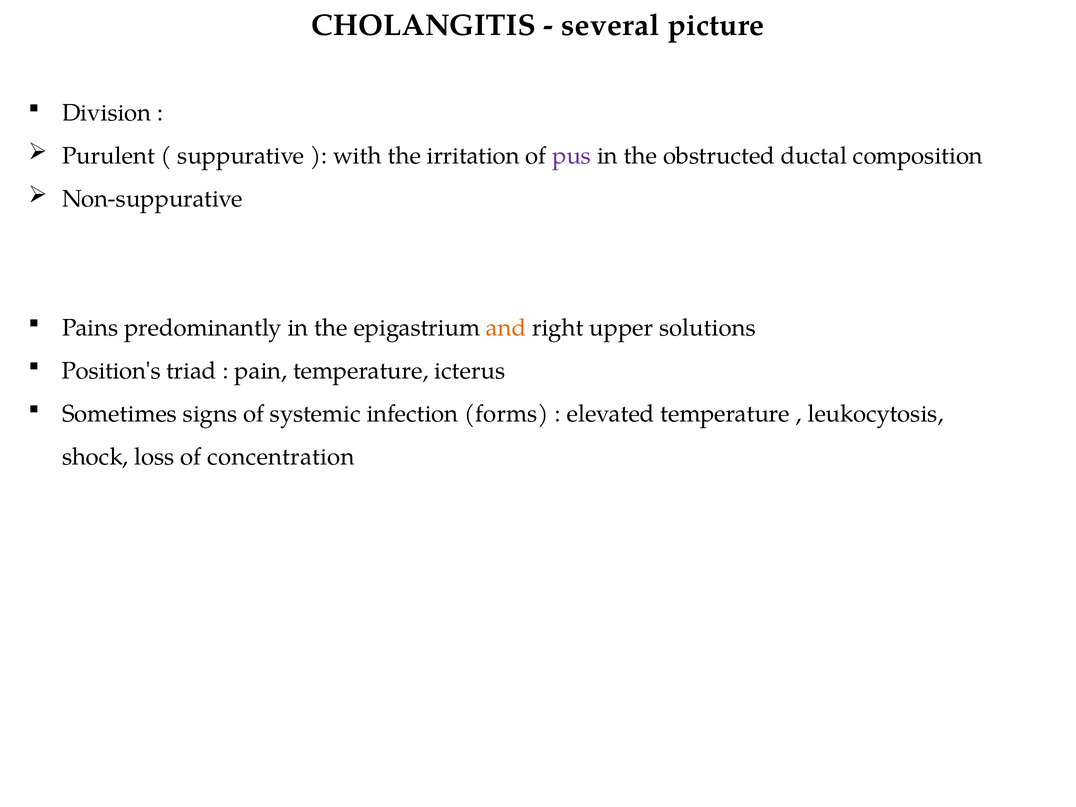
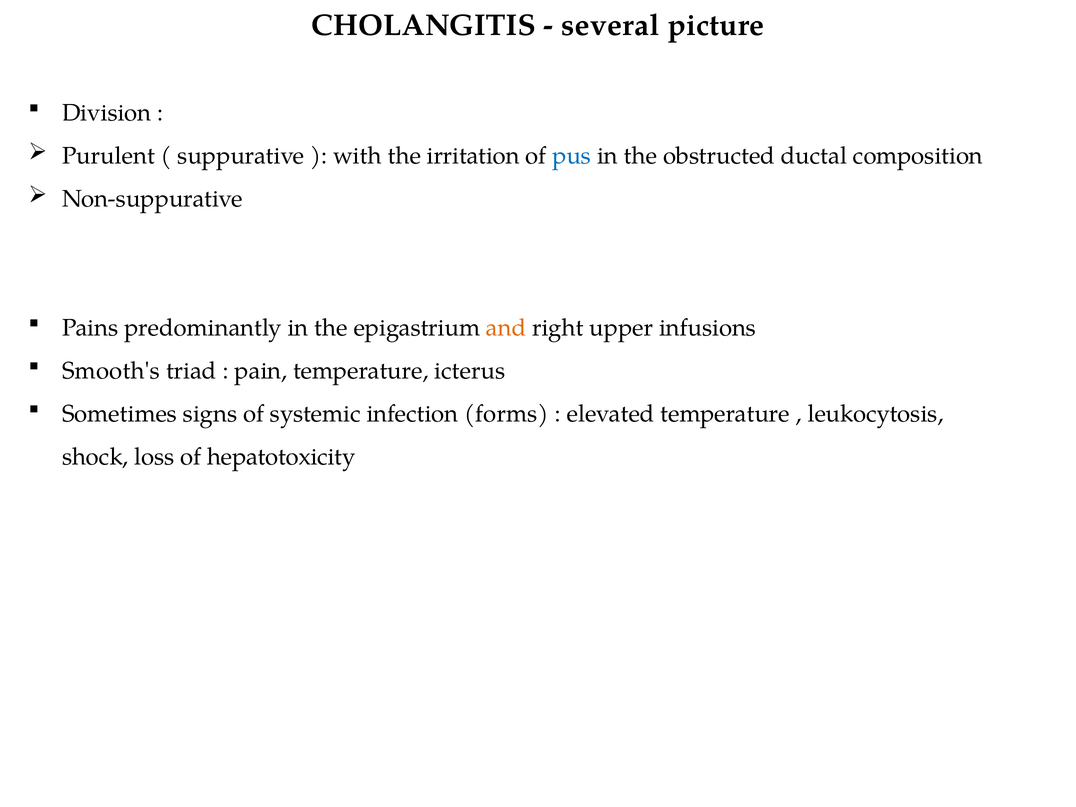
pus colour: purple -> blue
solutions: solutions -> infusions
Position's: Position's -> Smooth's
concentration: concentration -> hepatotoxicity
